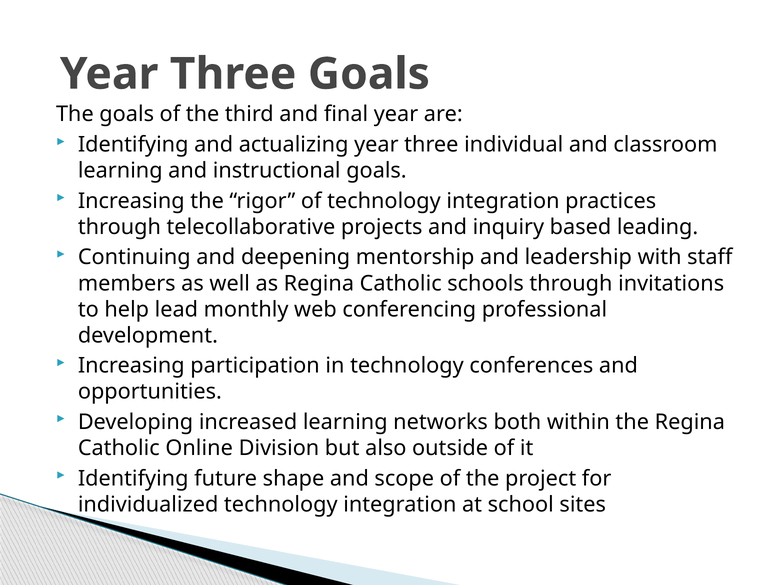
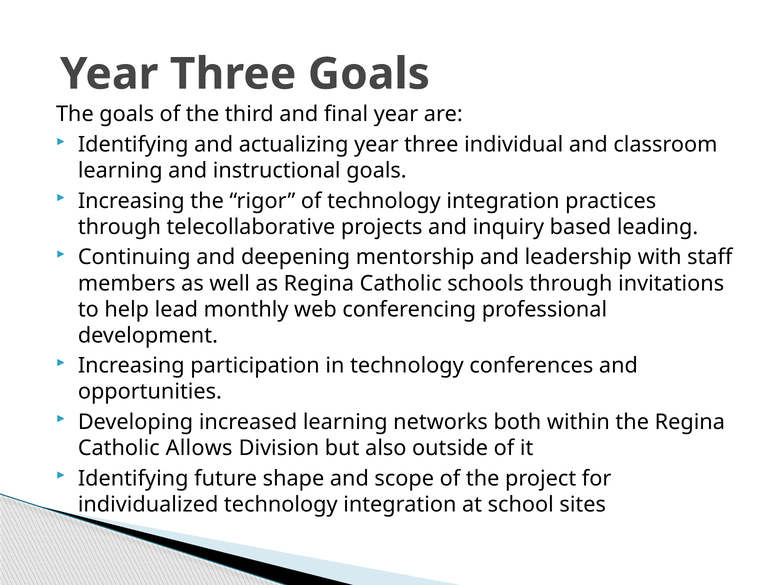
Online: Online -> Allows
